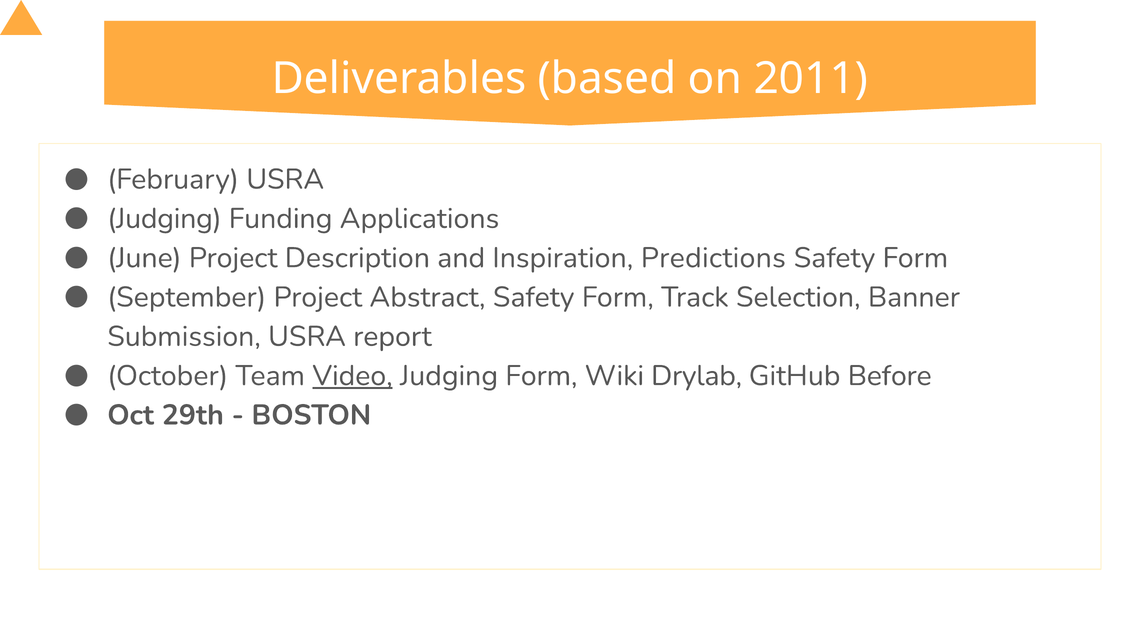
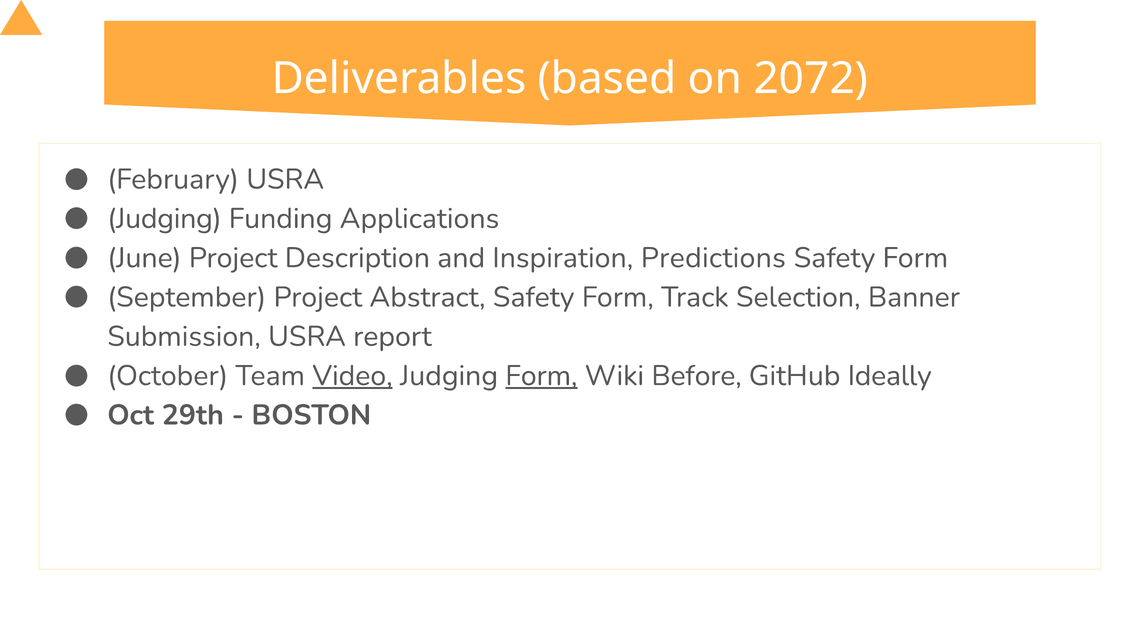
2011: 2011 -> 2072
Form at (541, 376) underline: none -> present
Drylab: Drylab -> Before
Before: Before -> Ideally
